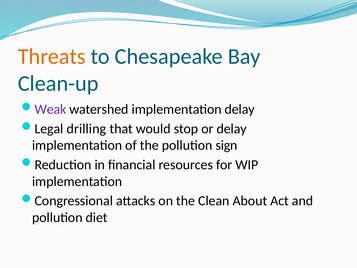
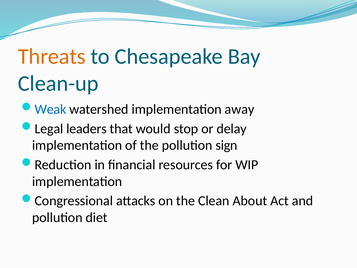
Weak colour: purple -> blue
implementation delay: delay -> away
drilling: drilling -> leaders
